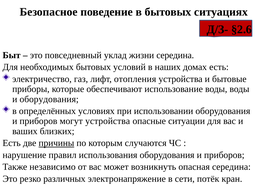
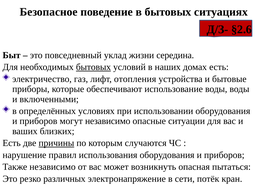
бытовых at (93, 67) underline: none -> present
и оборудования: оборудования -> включенными
могут устройства: устройства -> независимо
опасная середина: середина -> пытаться
